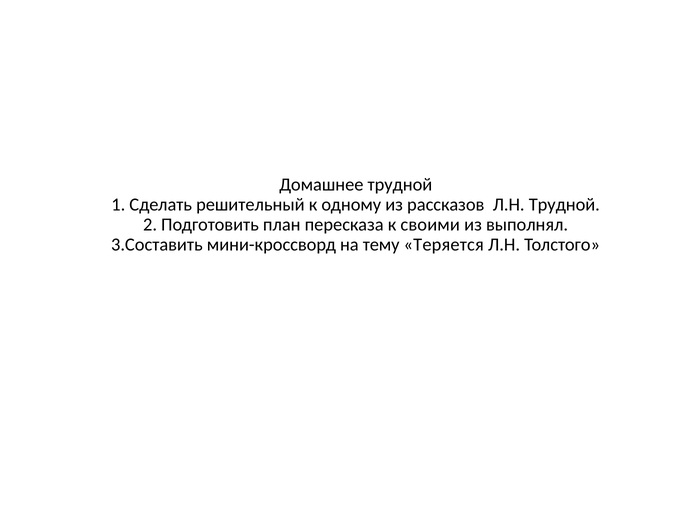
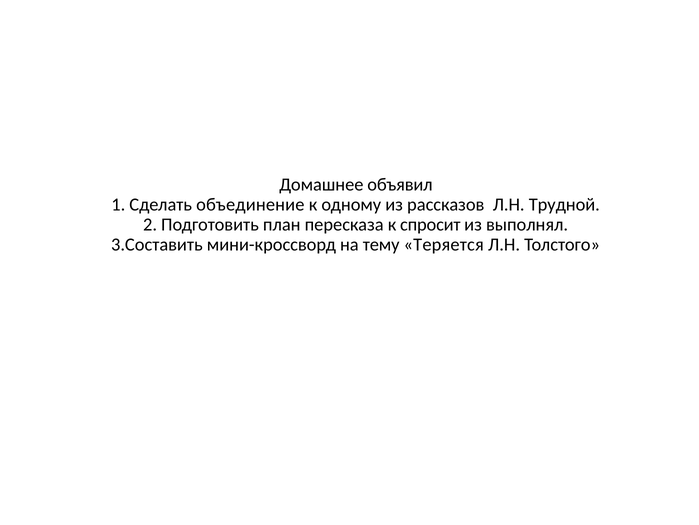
Домашнее трудной: трудной -> объявил
решительный: решительный -> объединение
своими: своими -> спросит
